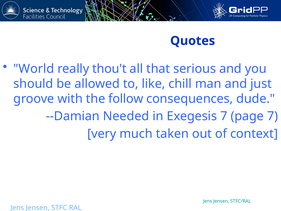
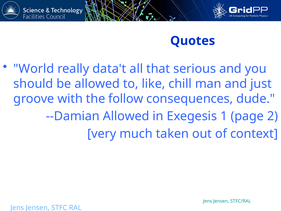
thou't: thou't -> data't
--Damian Needed: Needed -> Allowed
Exegesis 7: 7 -> 1
page 7: 7 -> 2
